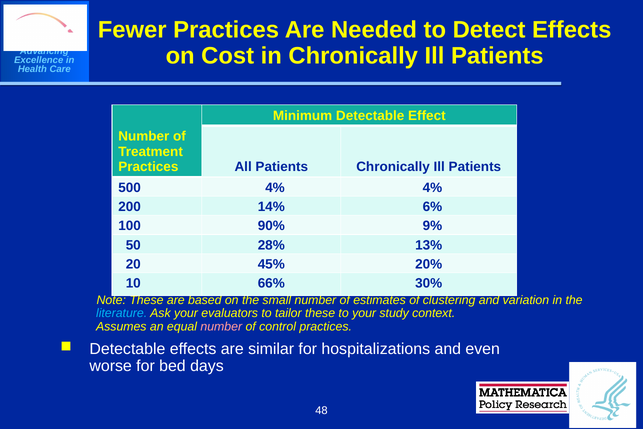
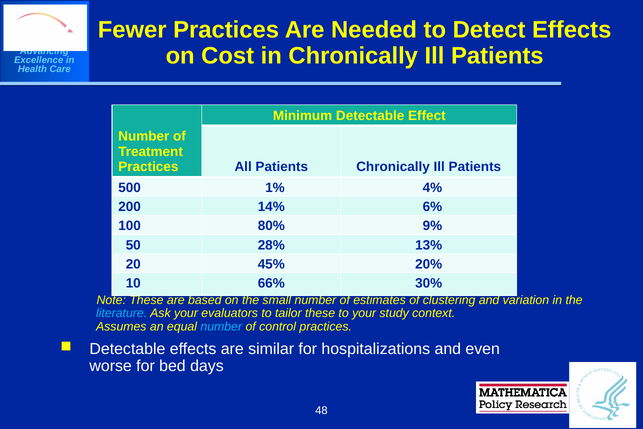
500 4%: 4% -> 1%
90%: 90% -> 80%
number at (221, 326) colour: pink -> light blue
